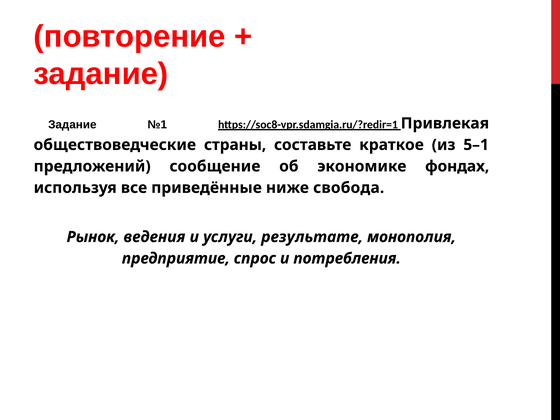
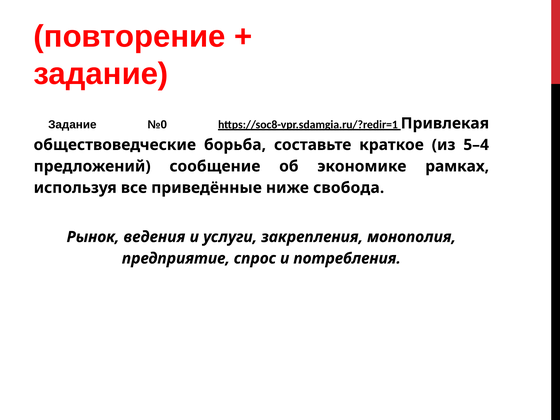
№1: №1 -> №0
страны: страны -> борьба
5–1: 5–1 -> 5–4
фондах: фондах -> рамках
результате: результате -> закрепления
